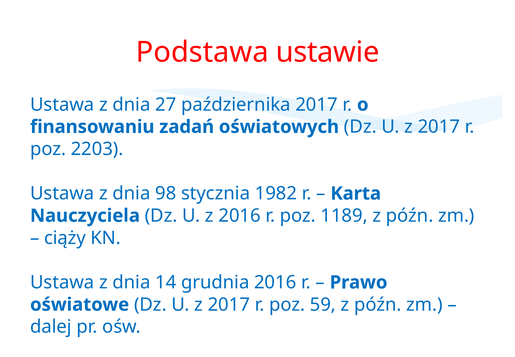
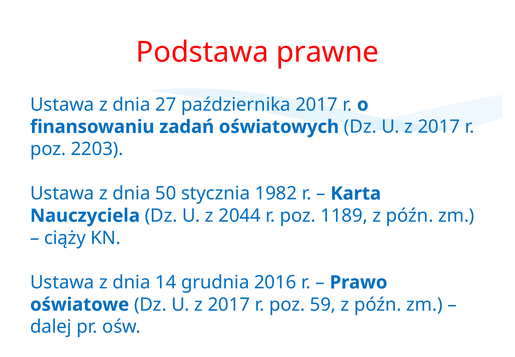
ustawie: ustawie -> prawne
98: 98 -> 50
z 2016: 2016 -> 2044
